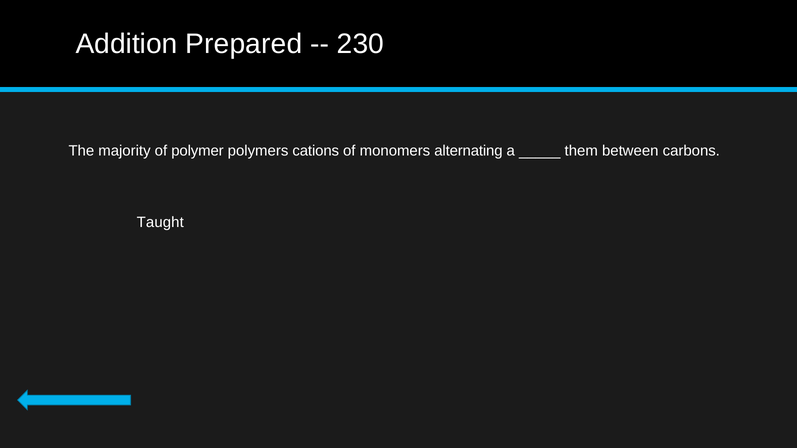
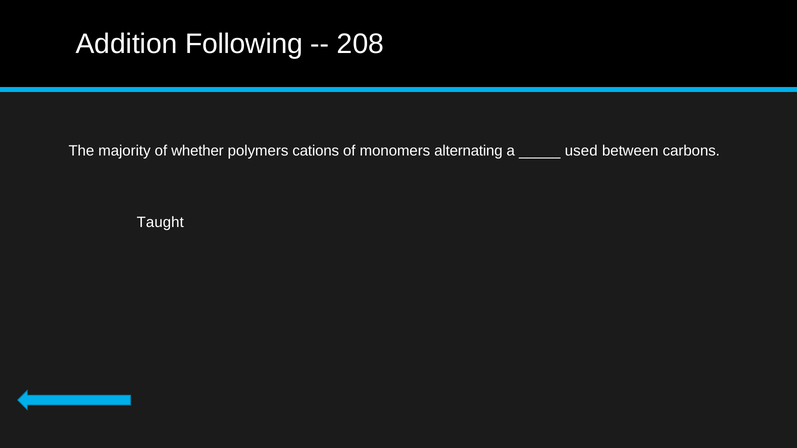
Prepared: Prepared -> Following
230: 230 -> 208
polymer: polymer -> whether
them: them -> used
